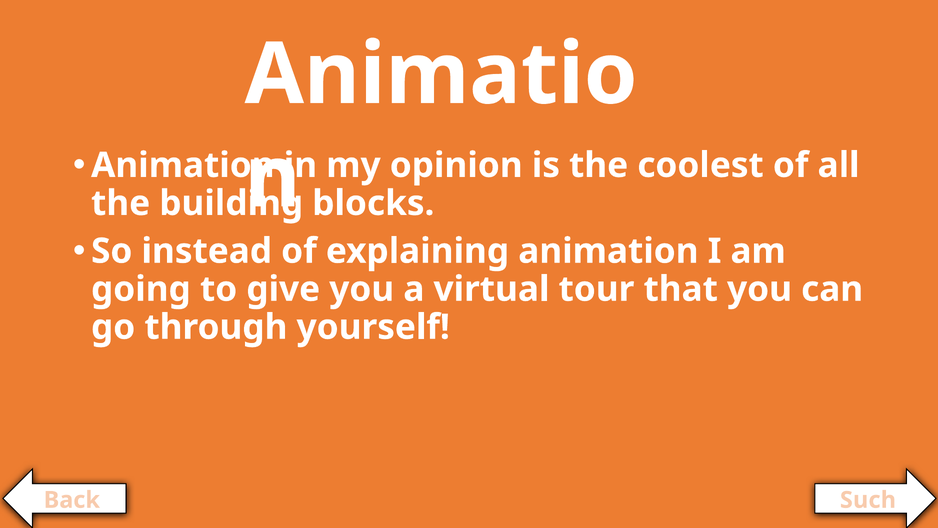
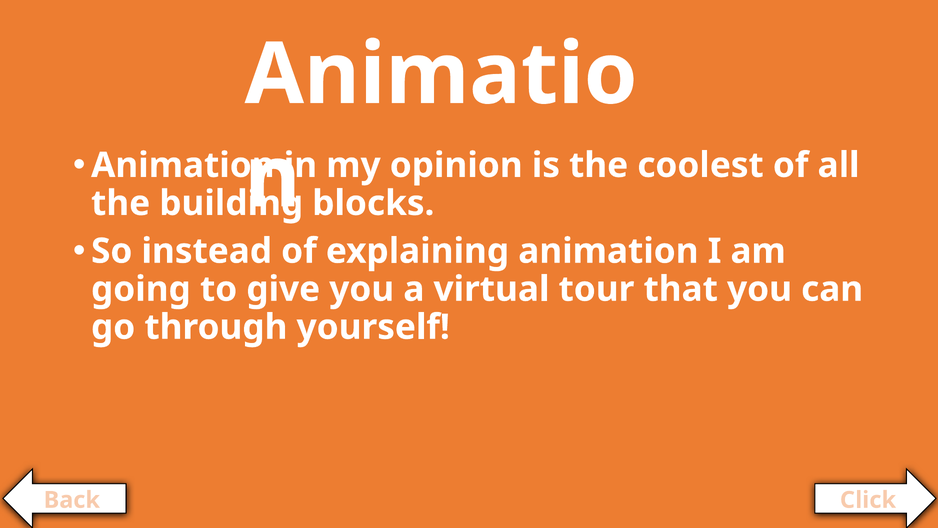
Such: Such -> Click
